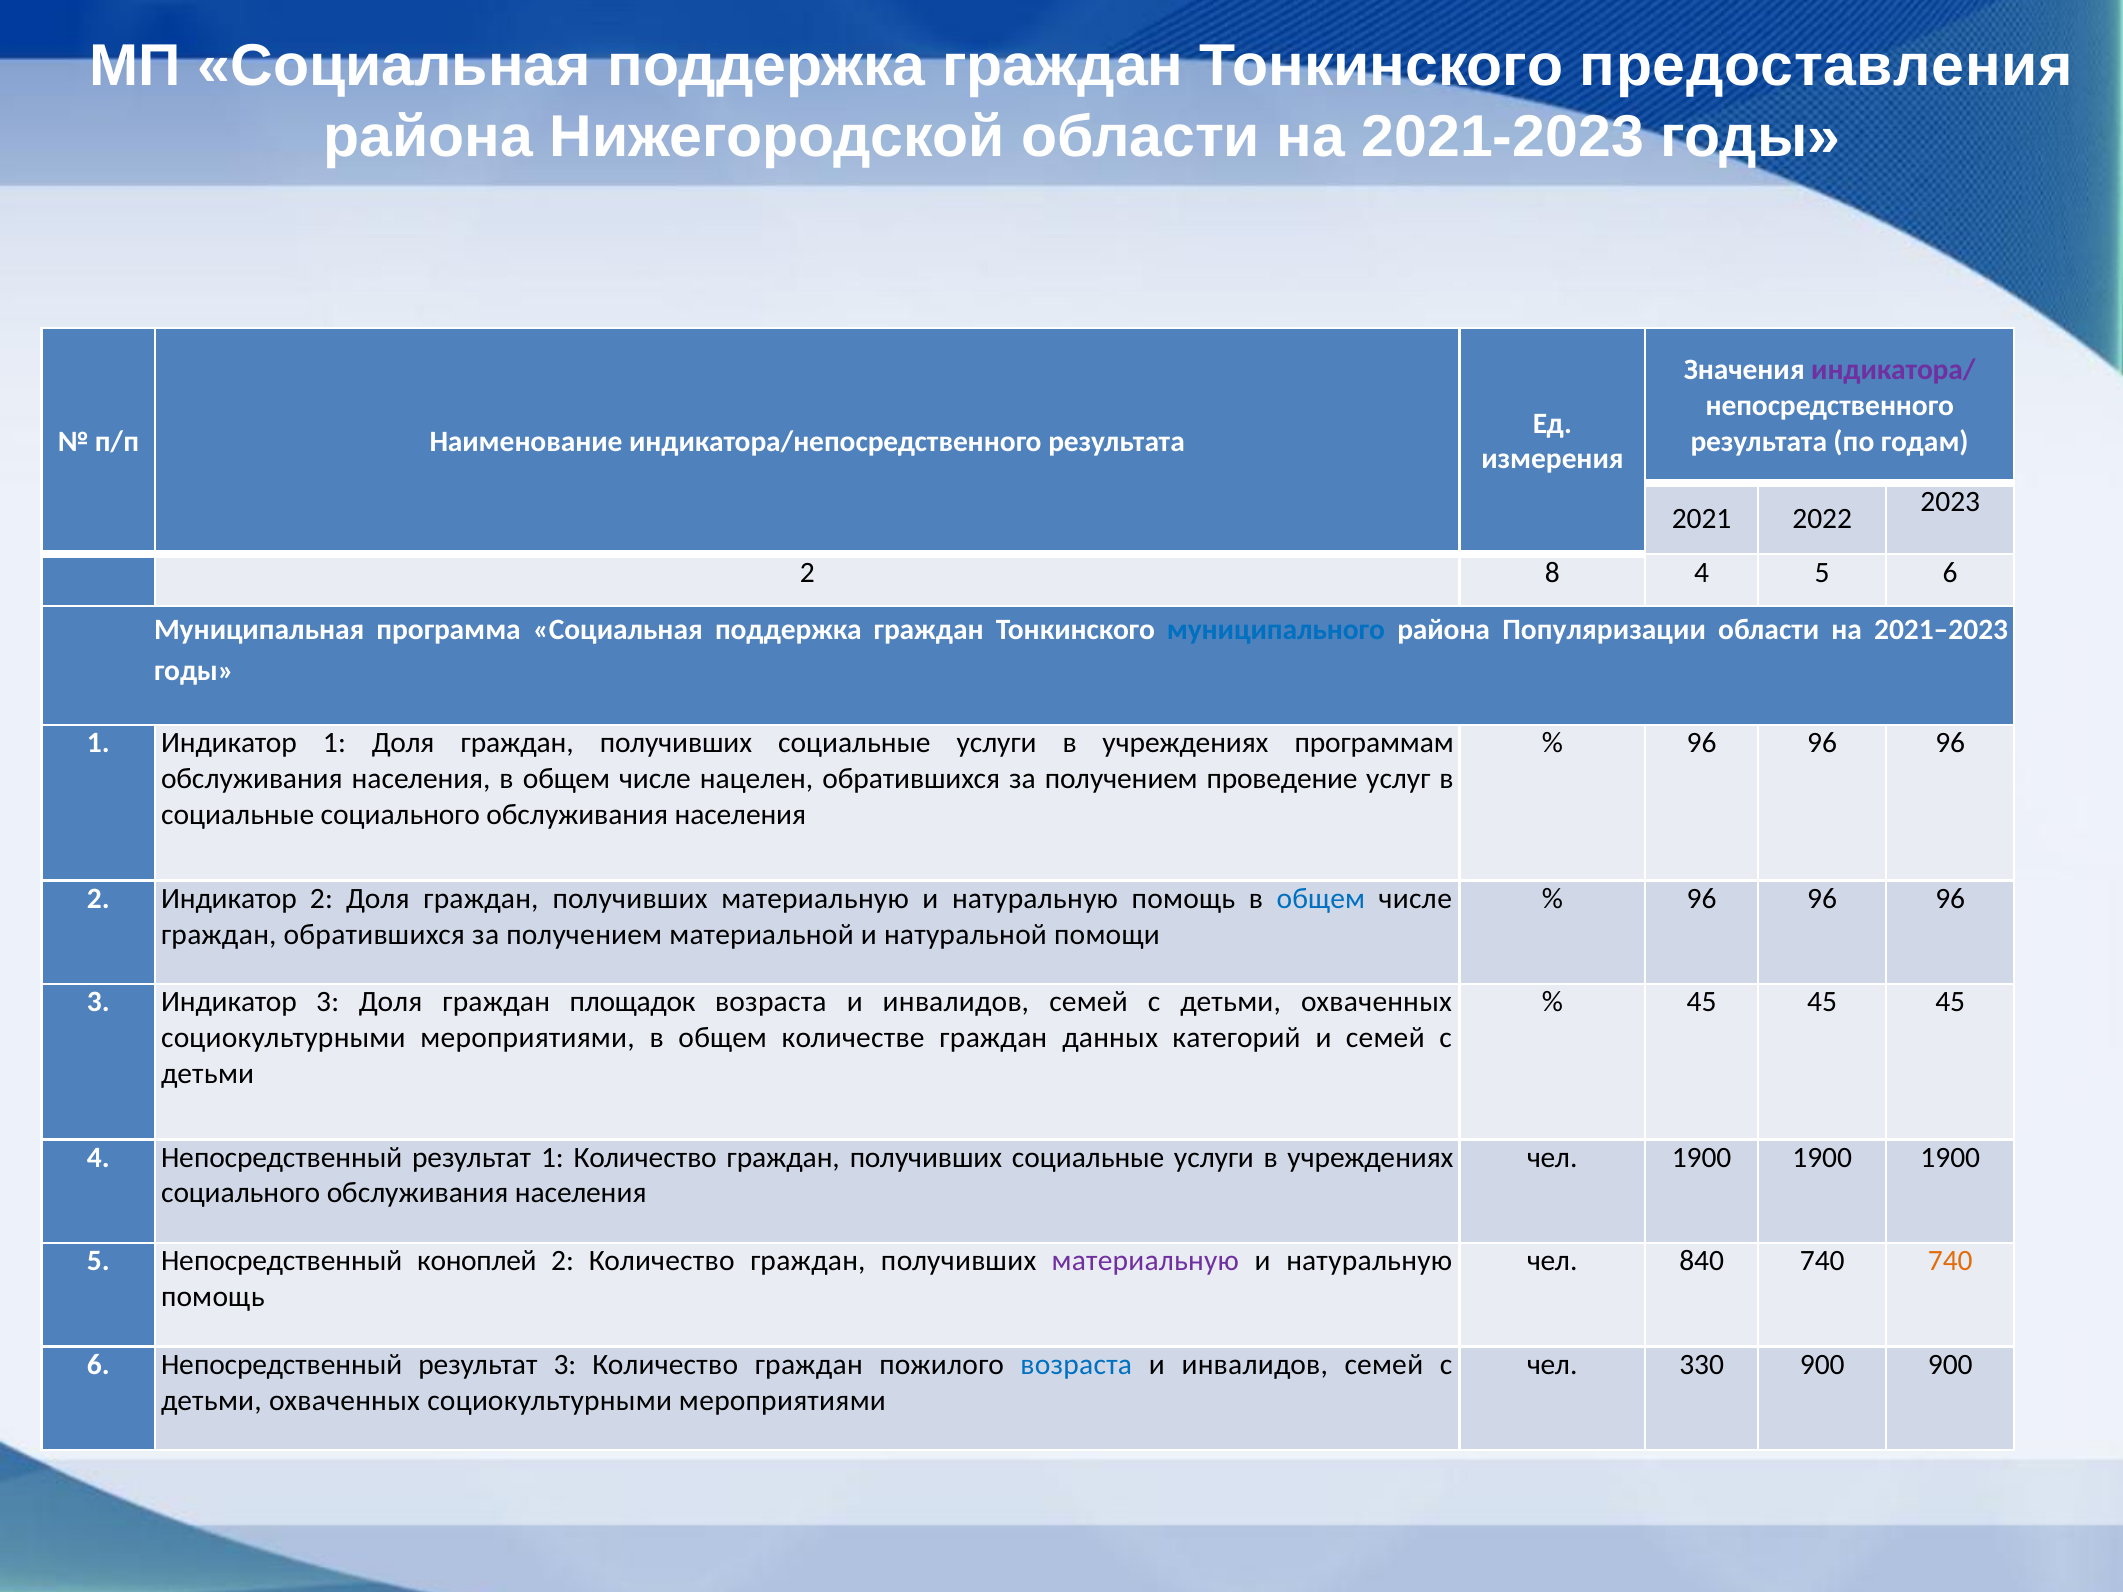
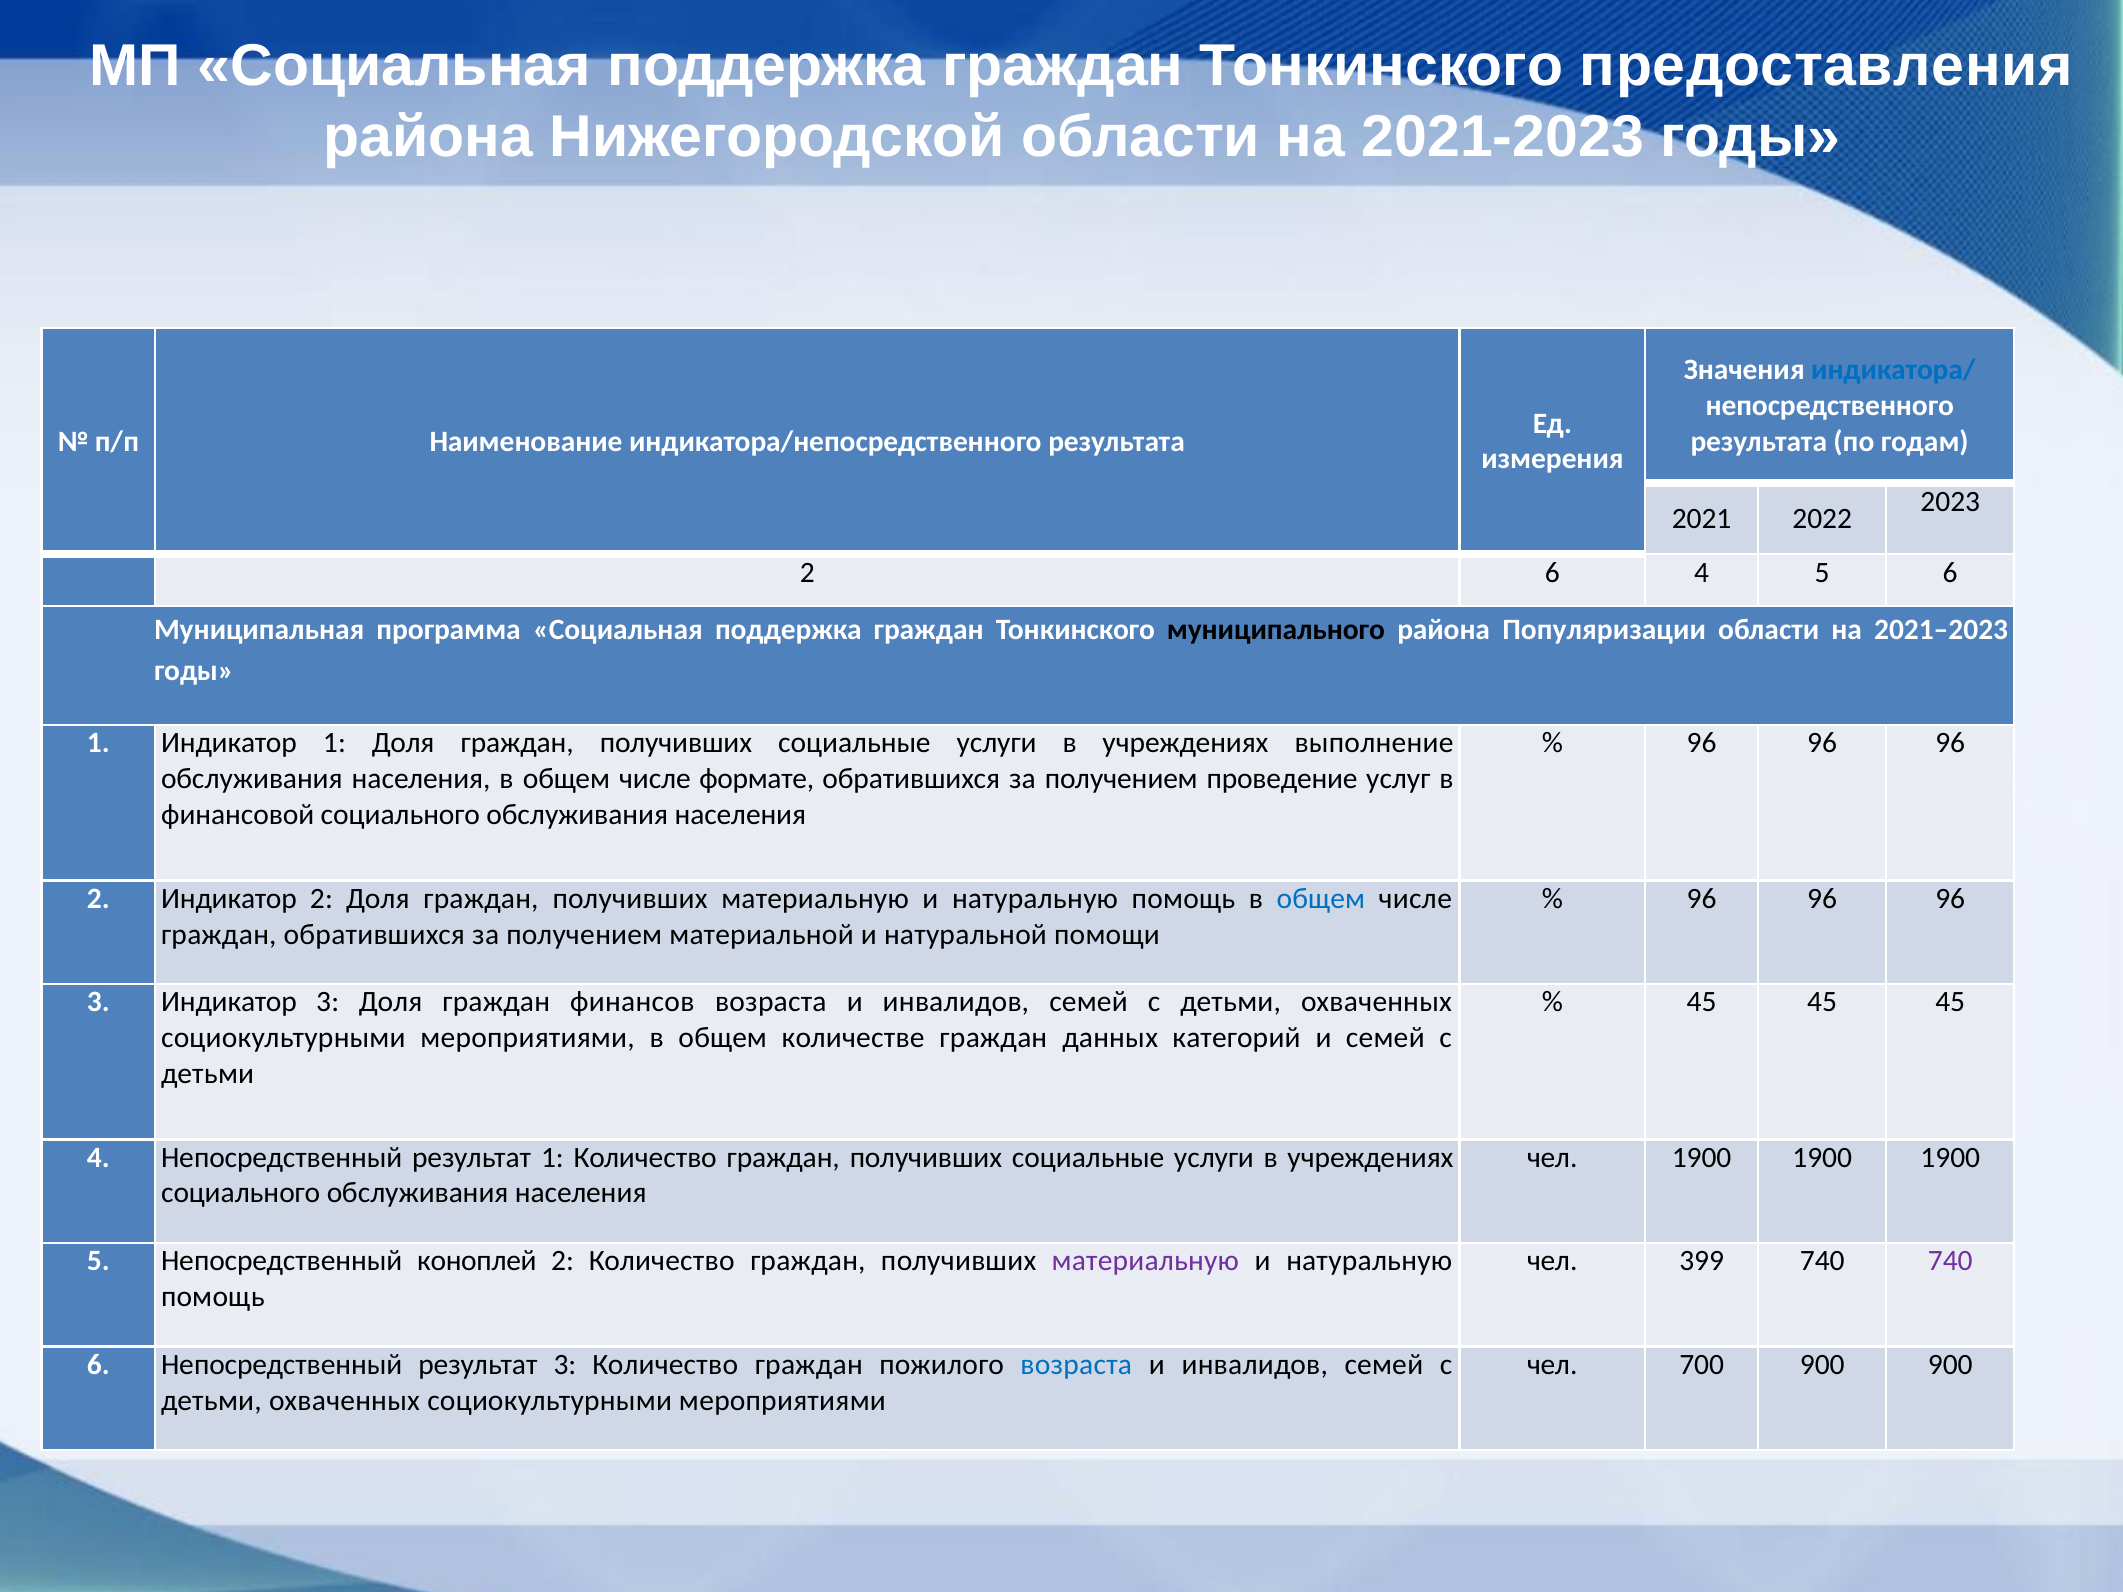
индикатора/ colour: purple -> blue
2 8: 8 -> 6
муниципального colour: blue -> black
программам: программам -> выполнение
нацелен: нацелен -> формате
социальные at (238, 815): социальные -> финансовой
площадок: площадок -> финансов
840: 840 -> 399
740 at (1950, 1261) colour: orange -> purple
330: 330 -> 700
